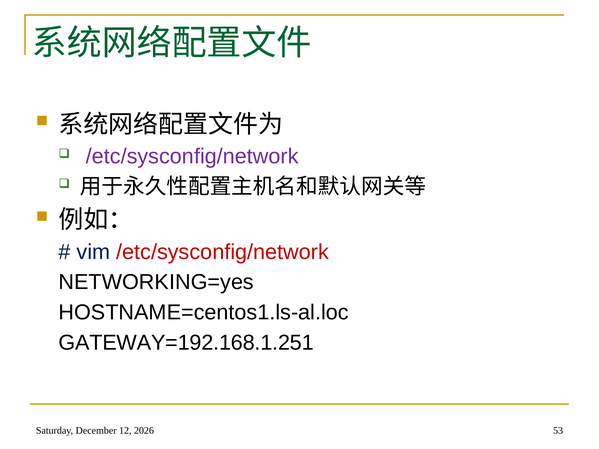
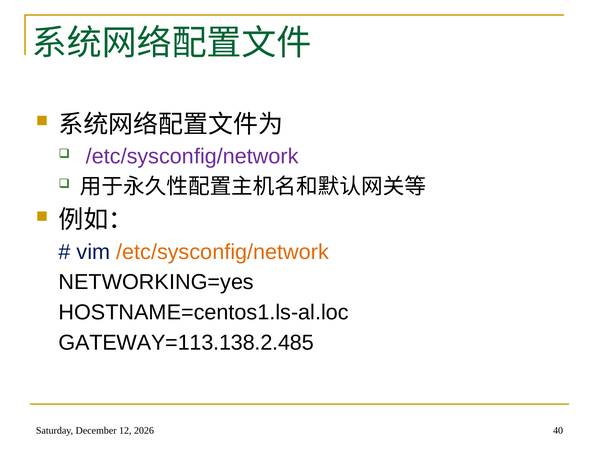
/etc/sysconfig/network at (223, 252) colour: red -> orange
GATEWAY=192.168.1.251: GATEWAY=192.168.1.251 -> GATEWAY=113.138.2.485
53: 53 -> 40
